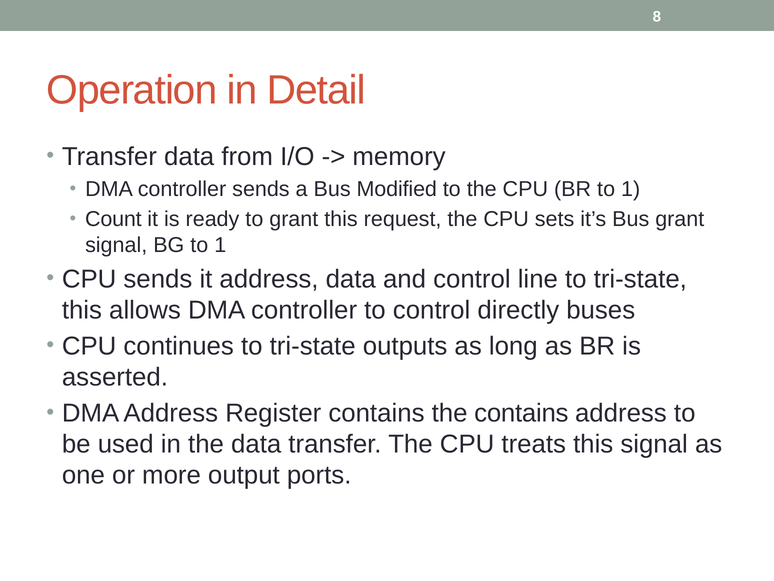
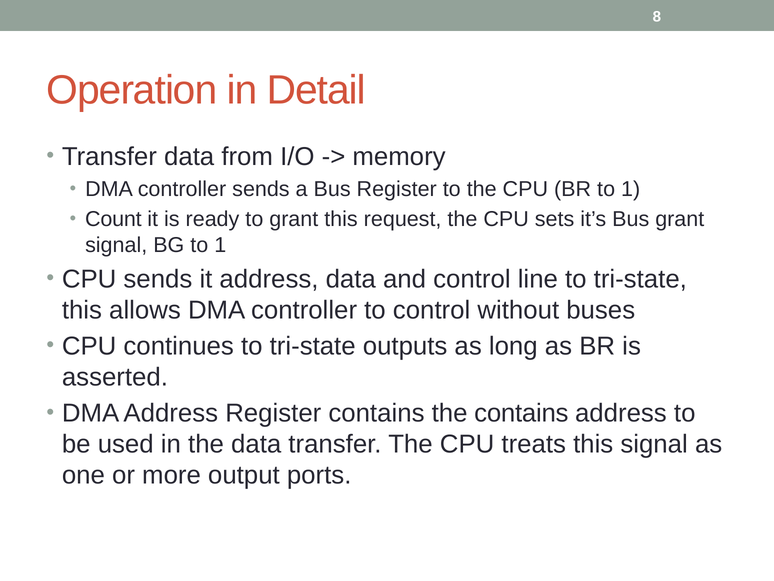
Bus Modified: Modified -> Register
directly: directly -> without
